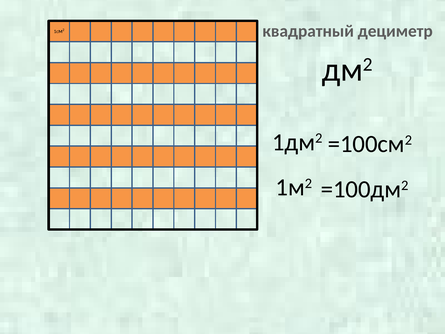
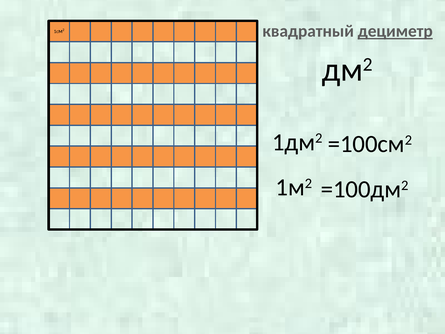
дециметр underline: none -> present
